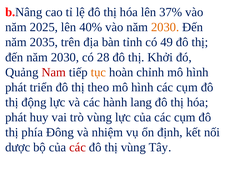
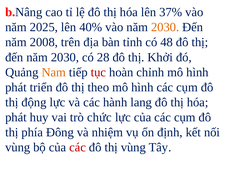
2035: 2035 -> 2008
49: 49 -> 48
Nam colour: red -> orange
tục colour: orange -> red
trò vùng: vùng -> chức
dược at (18, 147): dược -> vùng
